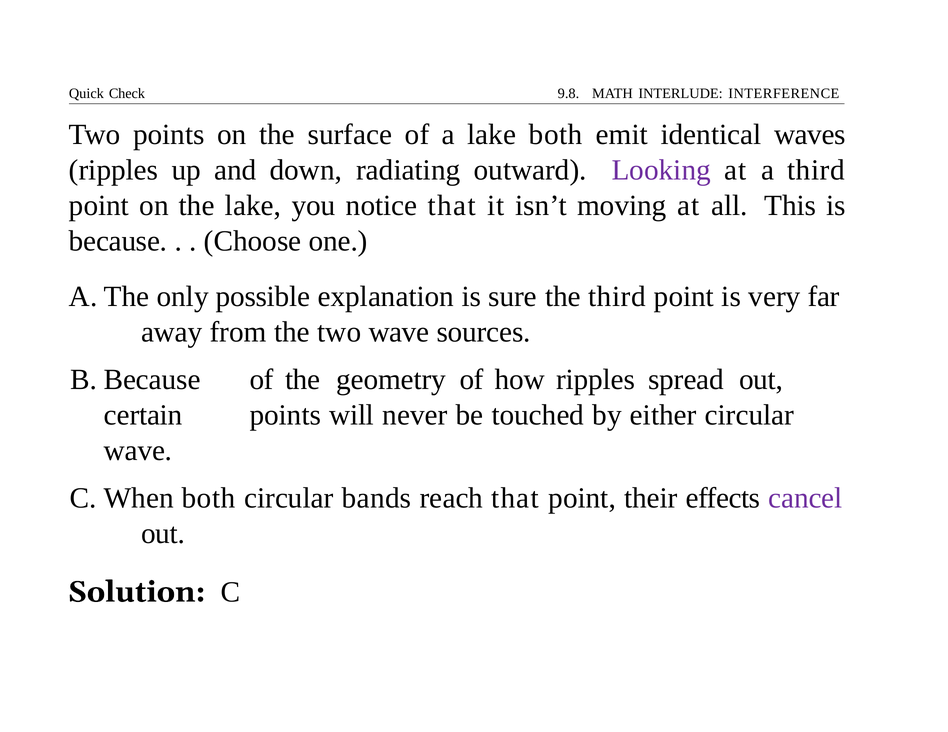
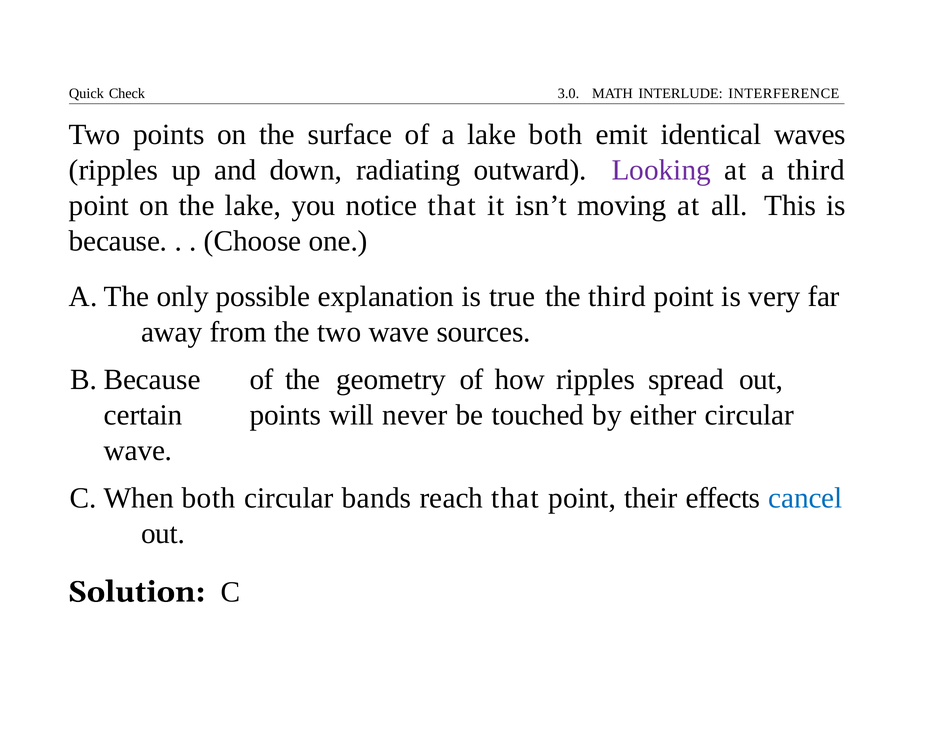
9.8: 9.8 -> 3.0
sure: sure -> true
cancel colour: purple -> blue
